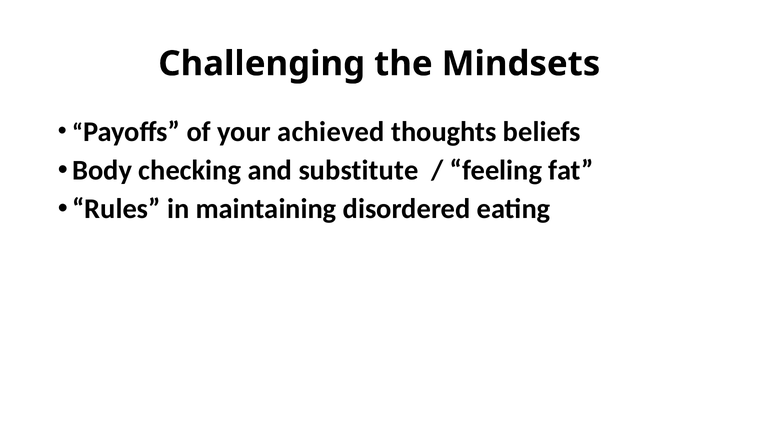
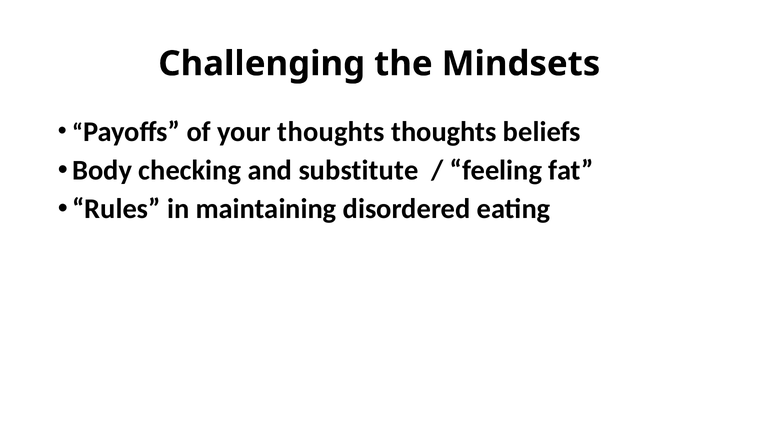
your achieved: achieved -> thoughts
